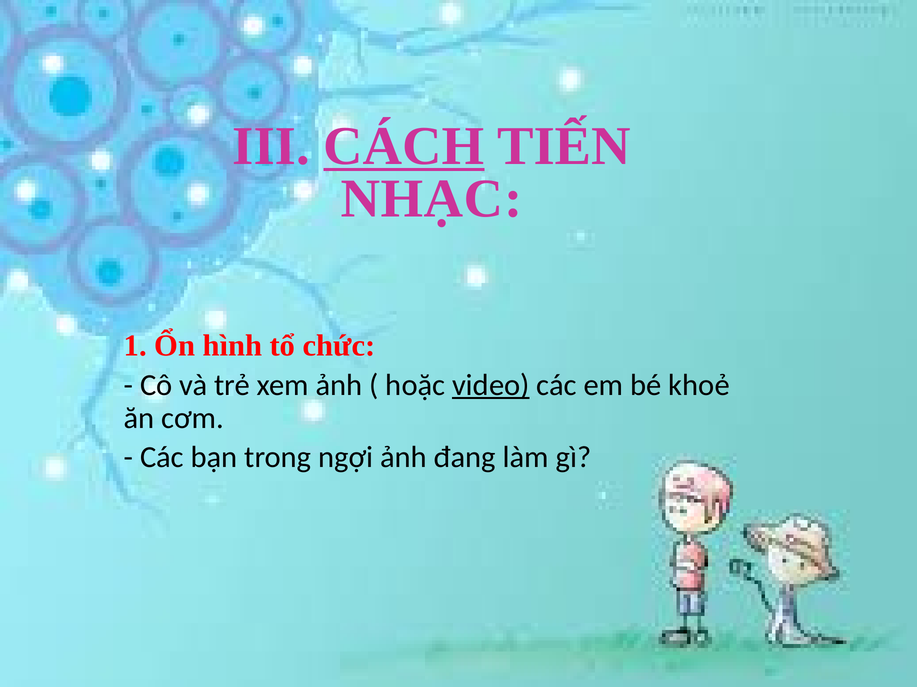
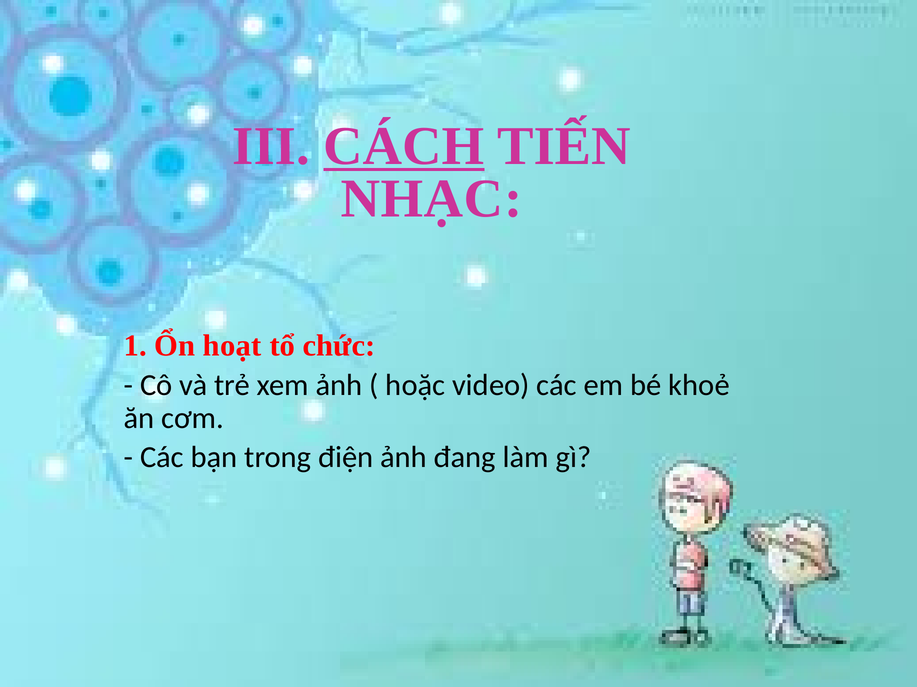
hình: hình -> hoạt
video underline: present -> none
ngợi: ngợi -> điện
